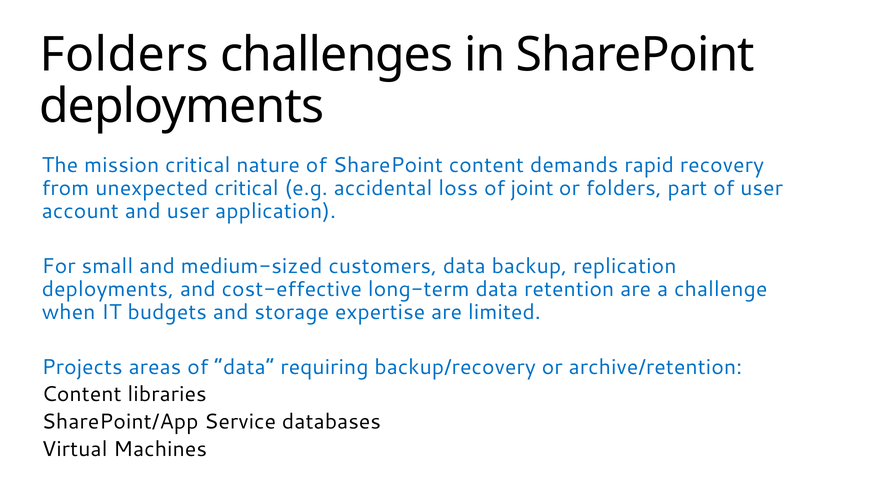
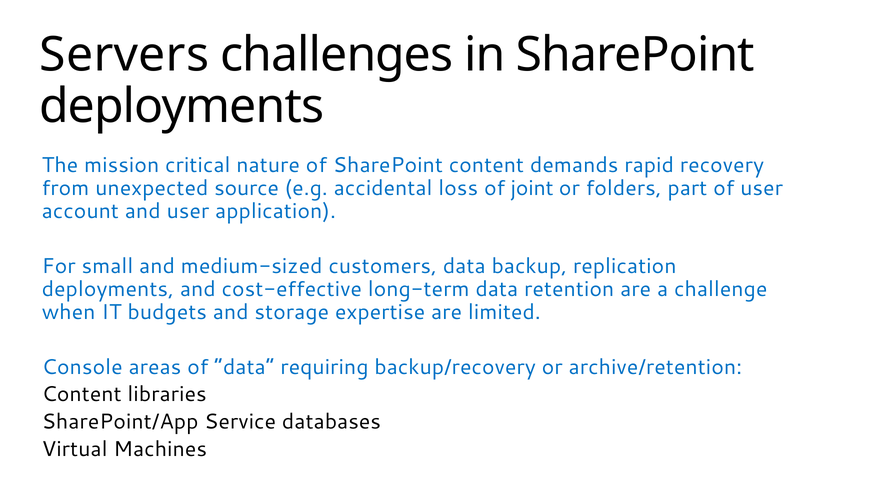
Folders at (124, 55): Folders -> Servers
unexpected critical: critical -> source
Projects: Projects -> Console
